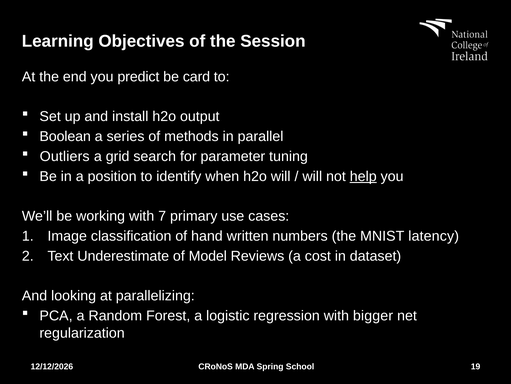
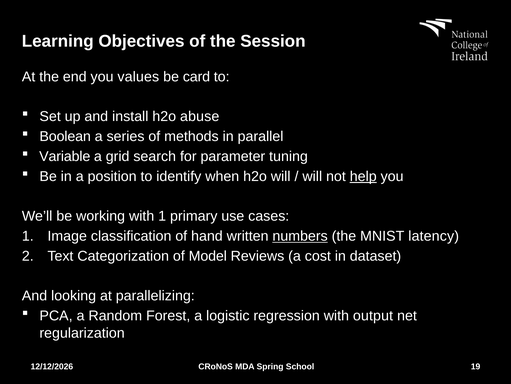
predict: predict -> values
output: output -> abuse
Outliers: Outliers -> Variable
with 7: 7 -> 1
numbers underline: none -> present
Underestimate: Underestimate -> Categorization
bigger: bigger -> output
